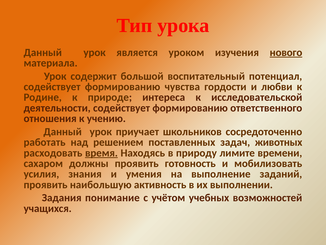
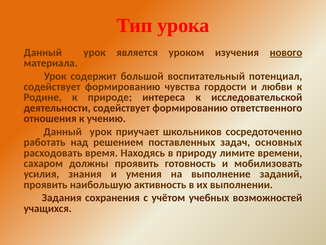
животных: животных -> основных
время underline: present -> none
понимание: понимание -> сохранения
